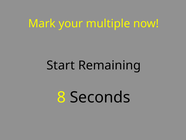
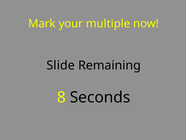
Start: Start -> Slide
